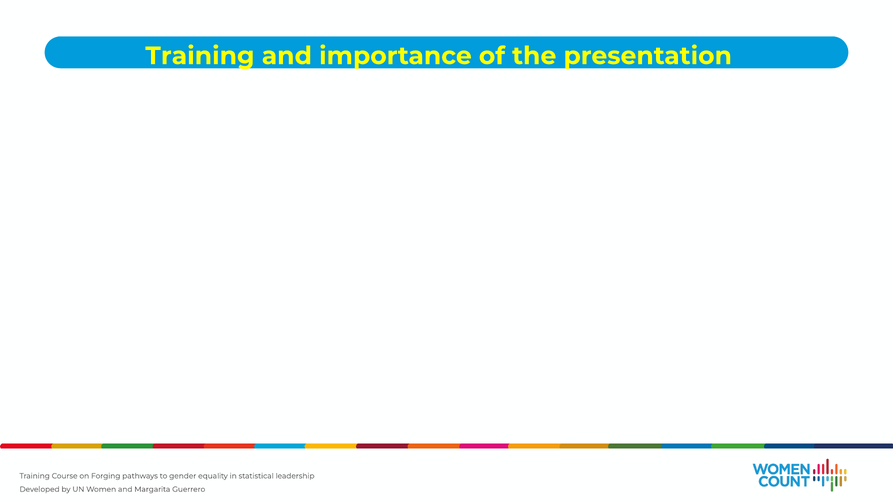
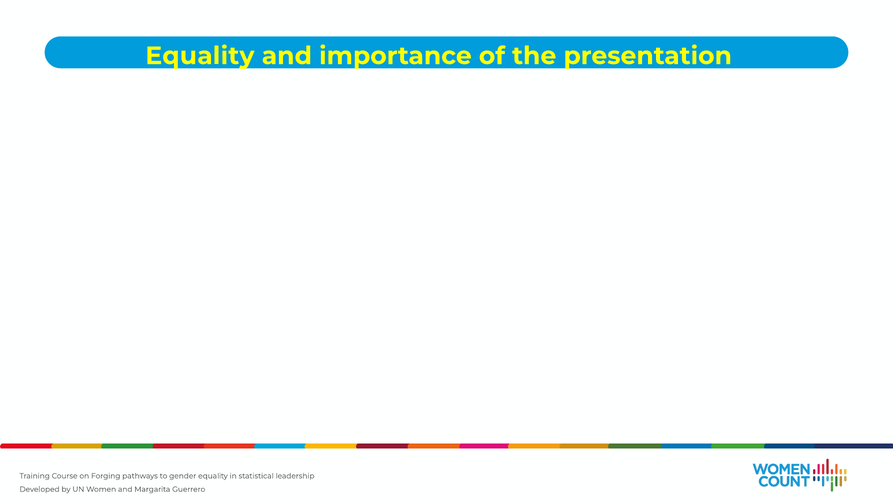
Training at (200, 56): Training -> Equality
